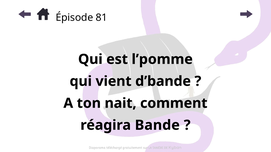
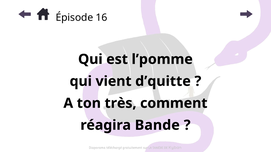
81: 81 -> 16
d’bande: d’bande -> d’quitte
nait: nait -> très
